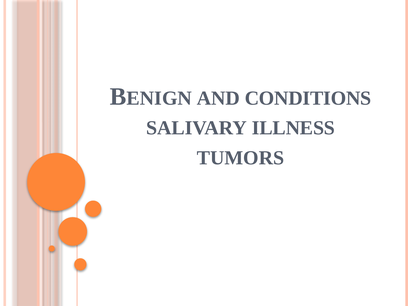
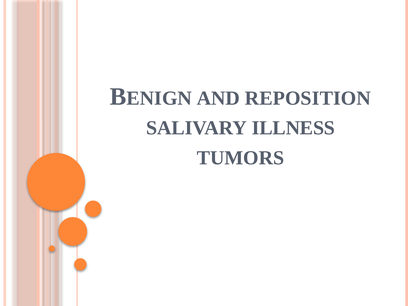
CONDITIONS: CONDITIONS -> REPOSITION
